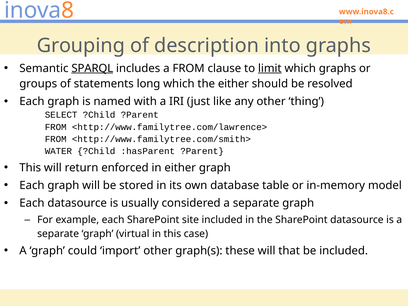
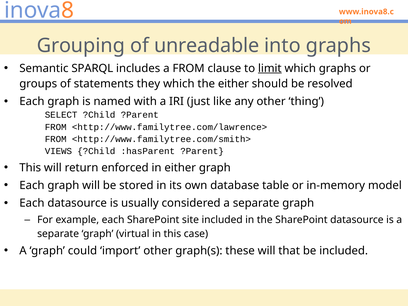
description: description -> unreadable
SPARQL underline: present -> none
long: long -> they
WATER: WATER -> VIEWS
